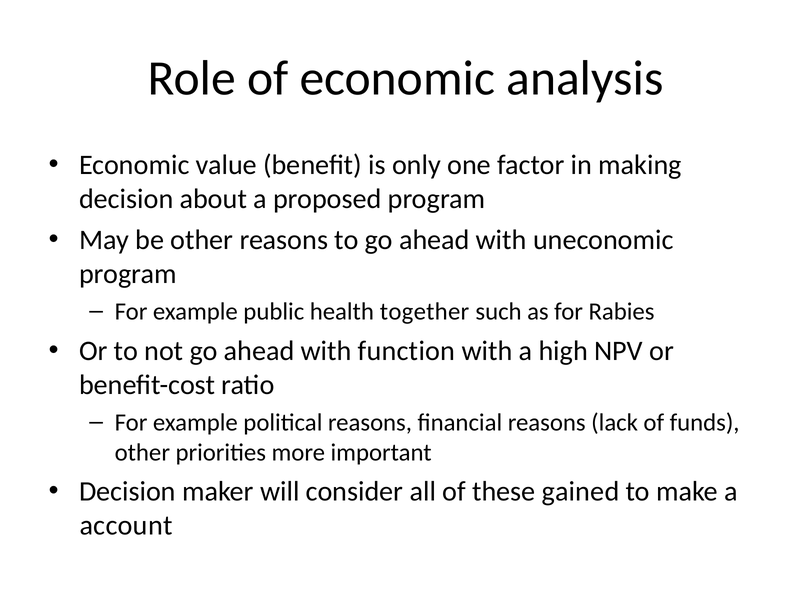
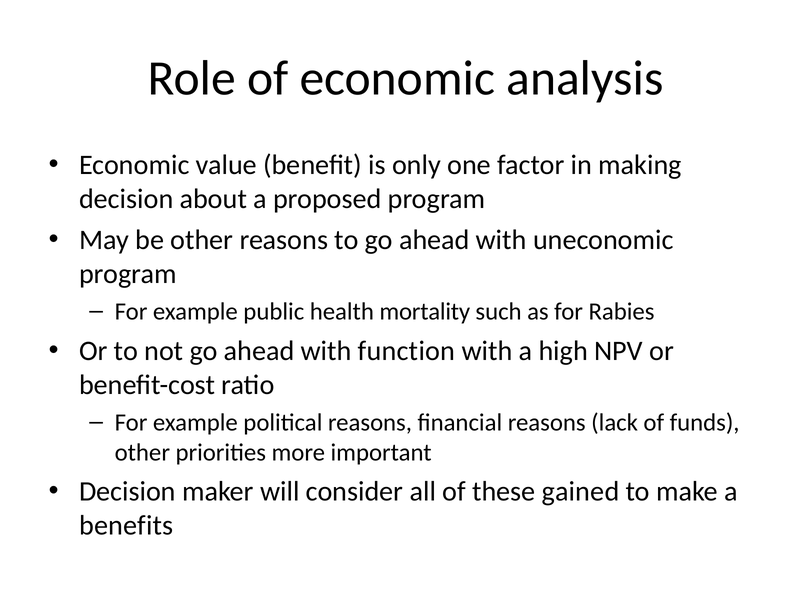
together: together -> mortality
account: account -> benefits
